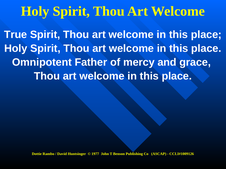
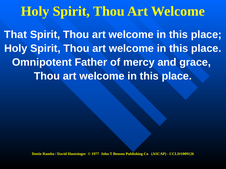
True: True -> That
